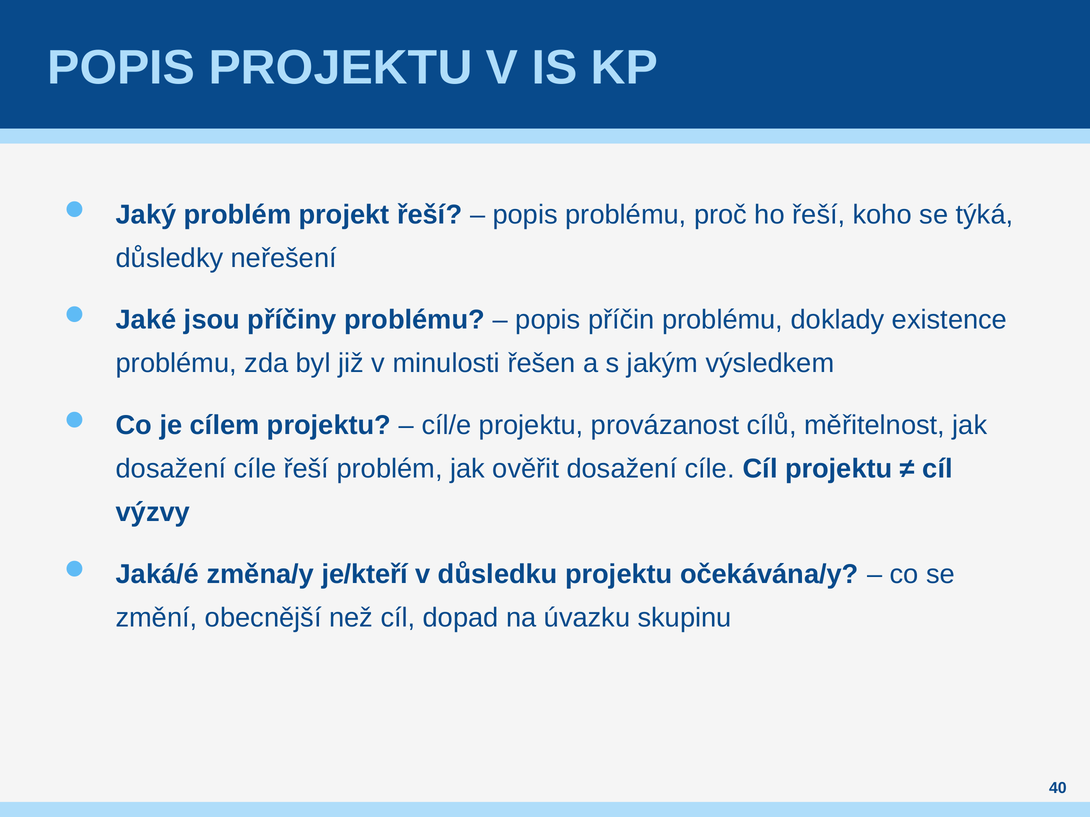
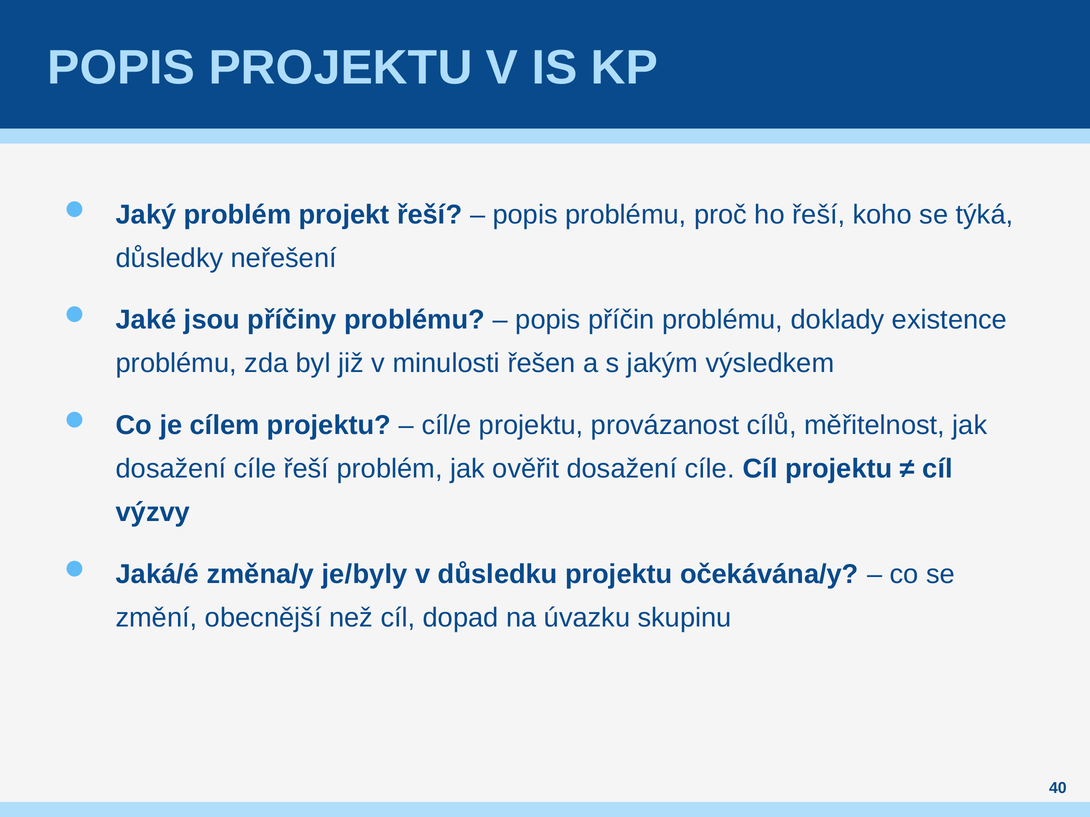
je/kteří: je/kteří -> je/byly
